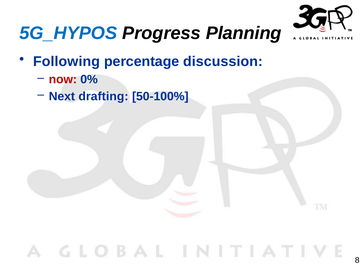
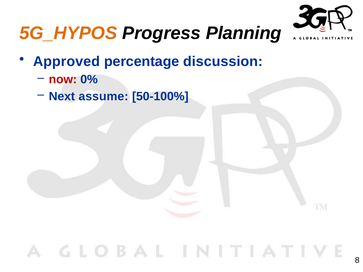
5G_HYPOS colour: blue -> orange
Following: Following -> Approved
drafting: drafting -> assume
